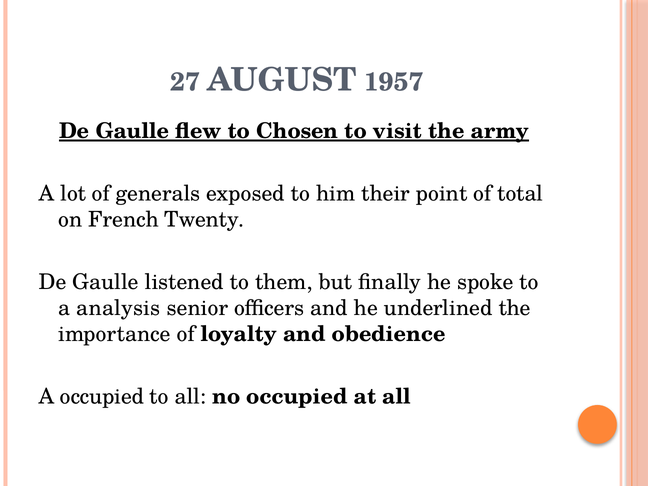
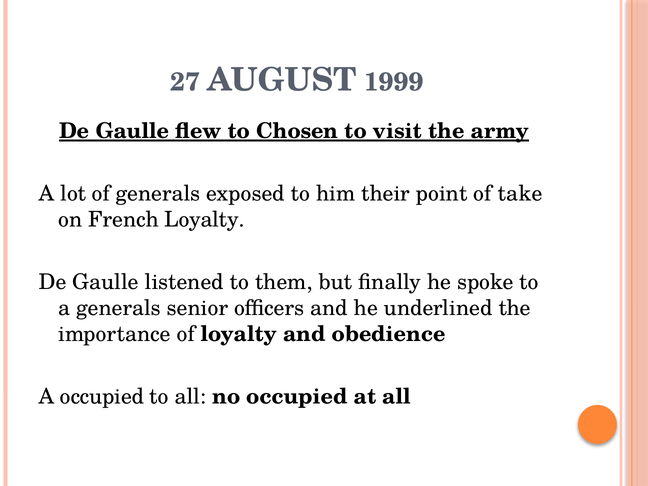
1957: 1957 -> 1999
total: total -> take
French Twenty: Twenty -> Loyalty
a analysis: analysis -> generals
